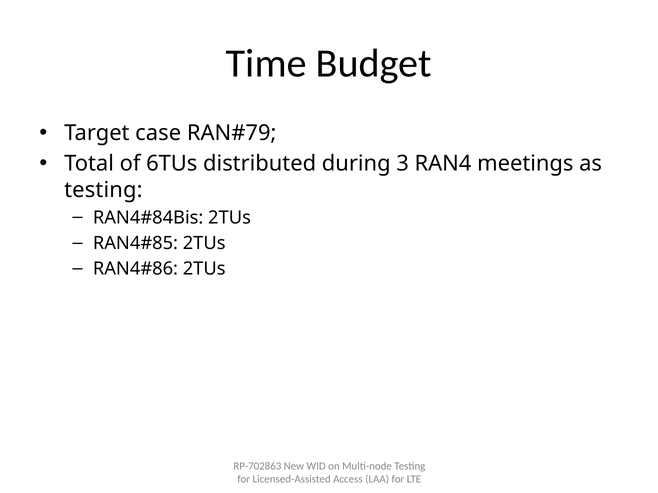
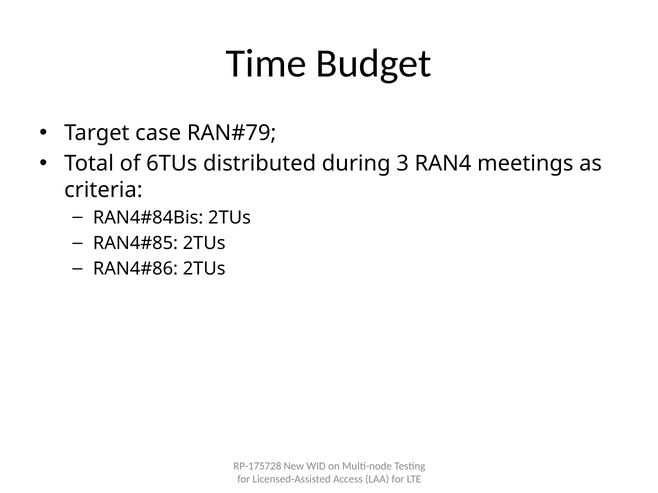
testing at (103, 190): testing -> criteria
RP-702863: RP-702863 -> RP-175728
